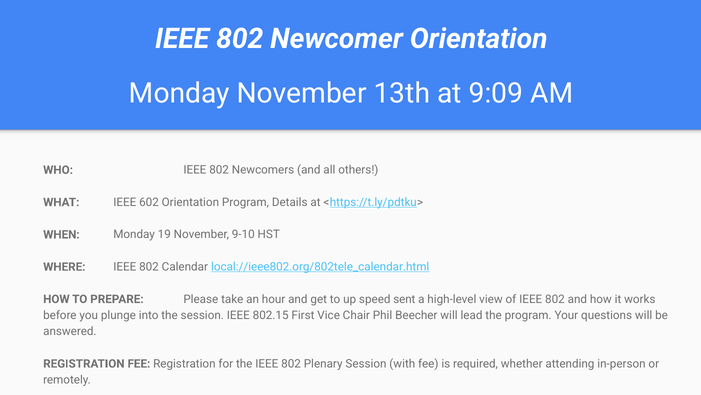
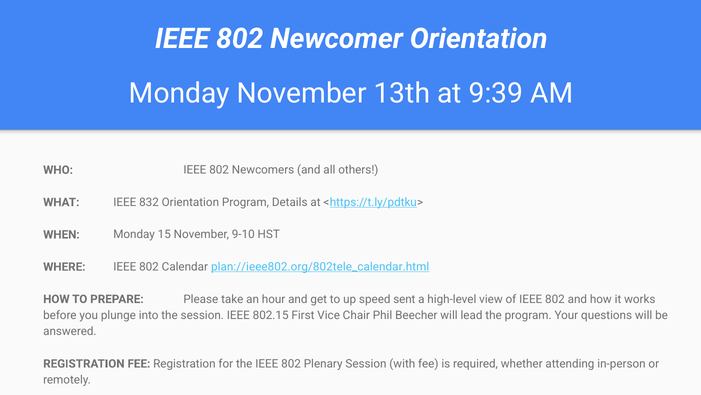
9:09: 9:09 -> 9:39
602: 602 -> 832
19: 19 -> 15
local://ieee802.org/802tele_calendar.html: local://ieee802.org/802tele_calendar.html -> plan://ieee802.org/802tele_calendar.html
